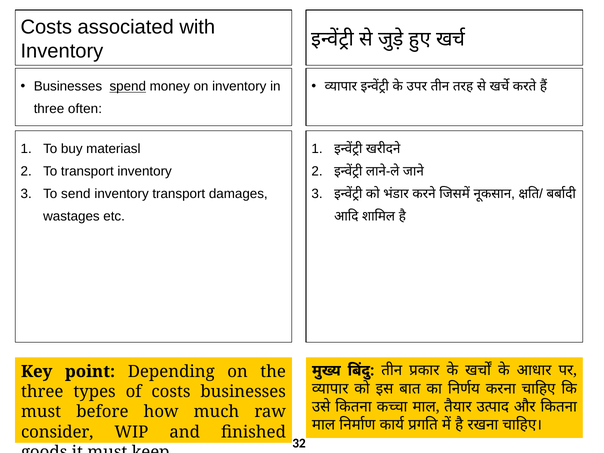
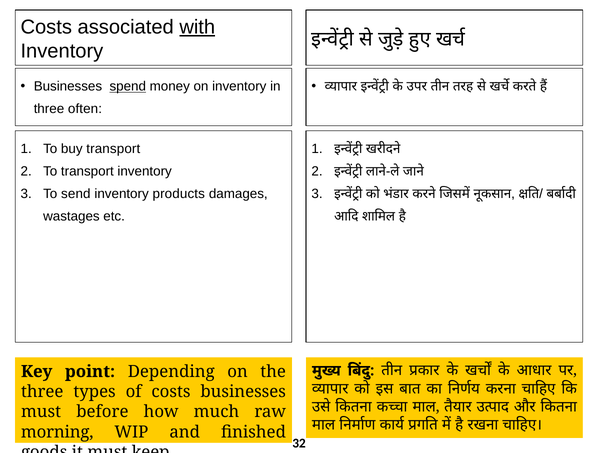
with underline: none -> present
buy materiasl: materiasl -> transport
inventory transport: transport -> products
consider: consider -> morning
